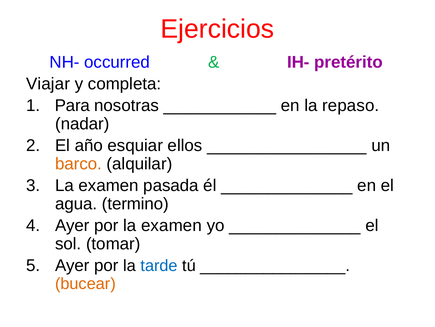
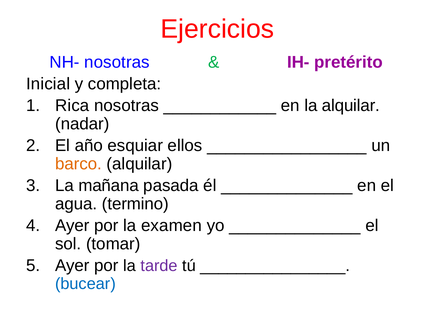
NH- occurred: occurred -> nosotras
Viajar: Viajar -> Inicial
Para: Para -> Rica
la repaso: repaso -> alquilar
examen at (109, 185): examen -> mañana
tarde colour: blue -> purple
bucear colour: orange -> blue
